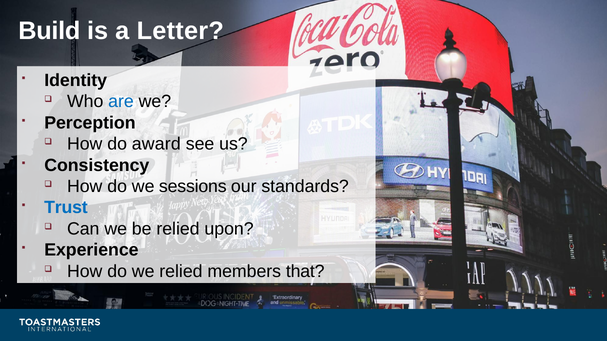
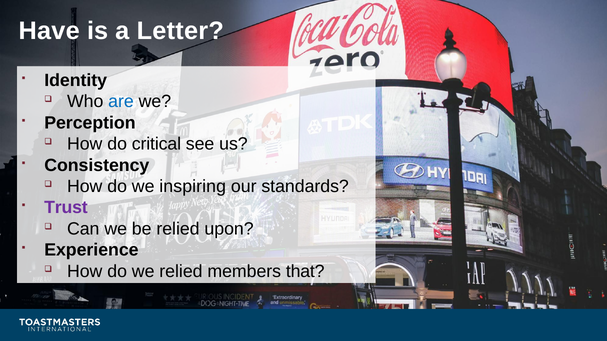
Build: Build -> Have
award: award -> critical
sessions: sessions -> inspiring
Trust colour: blue -> purple
